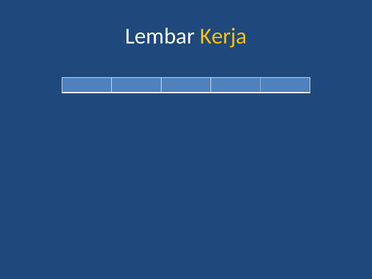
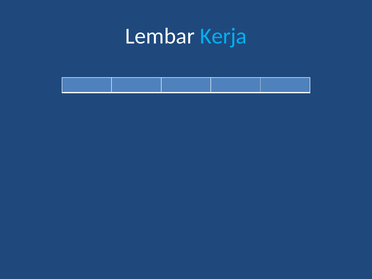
Kerja colour: yellow -> light blue
